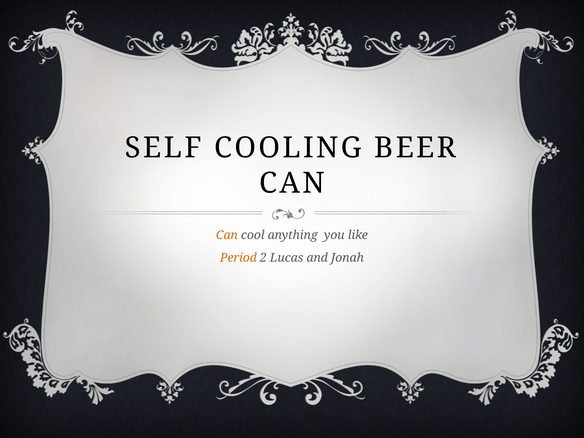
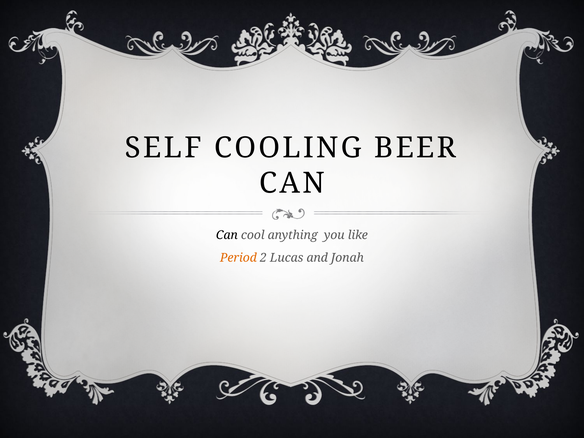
Can at (227, 235) colour: orange -> black
